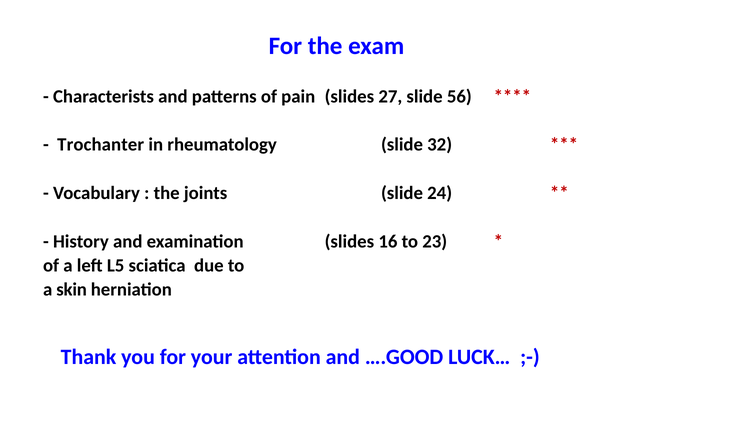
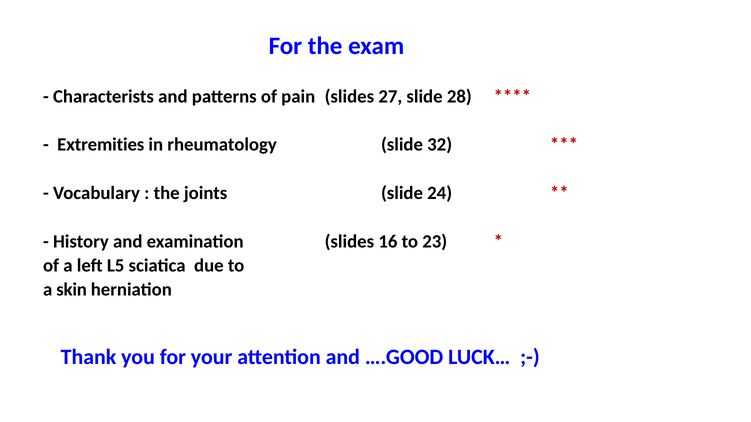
56: 56 -> 28
Trochanter: Trochanter -> Extremities
